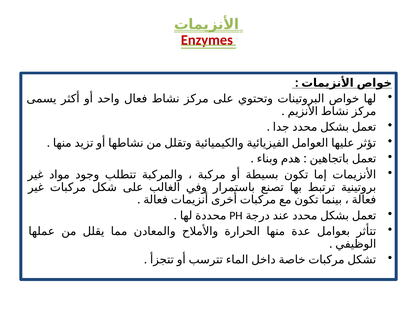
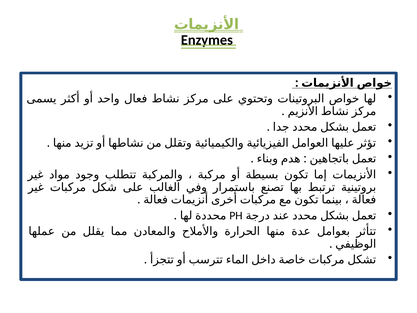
Enzymes colour: red -> black
